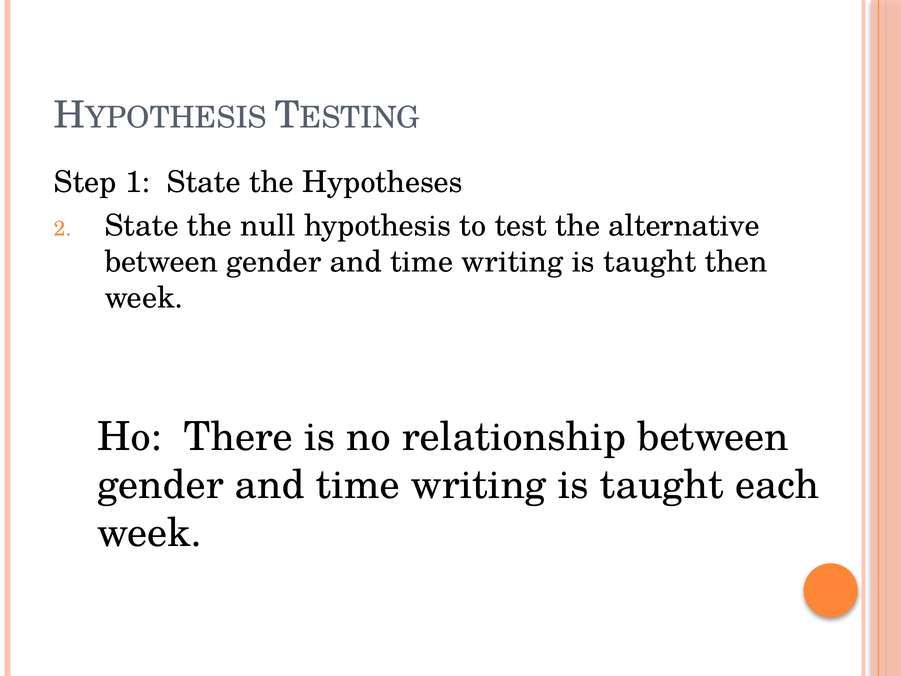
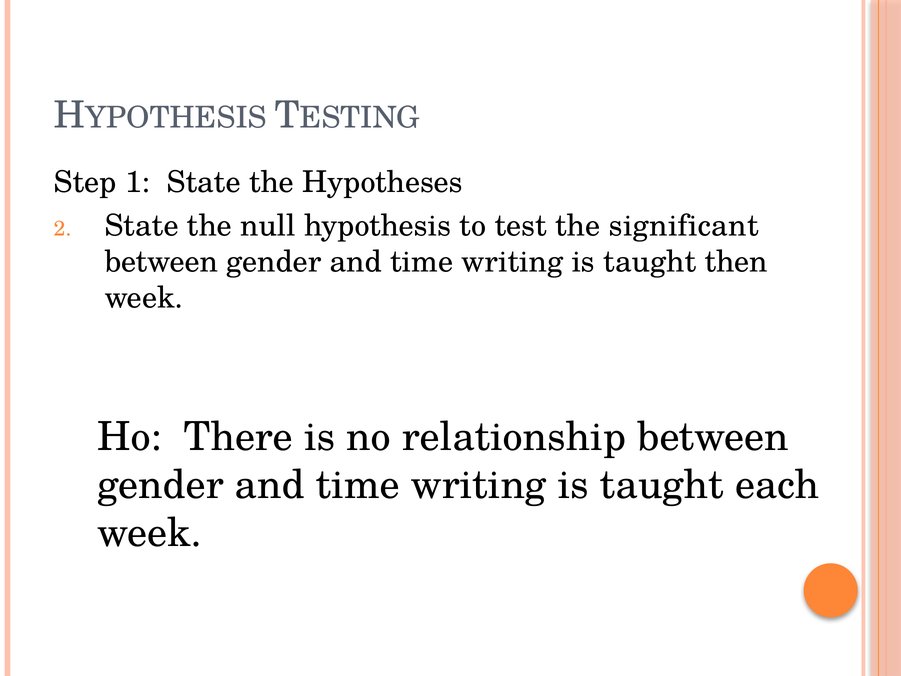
alternative: alternative -> significant
